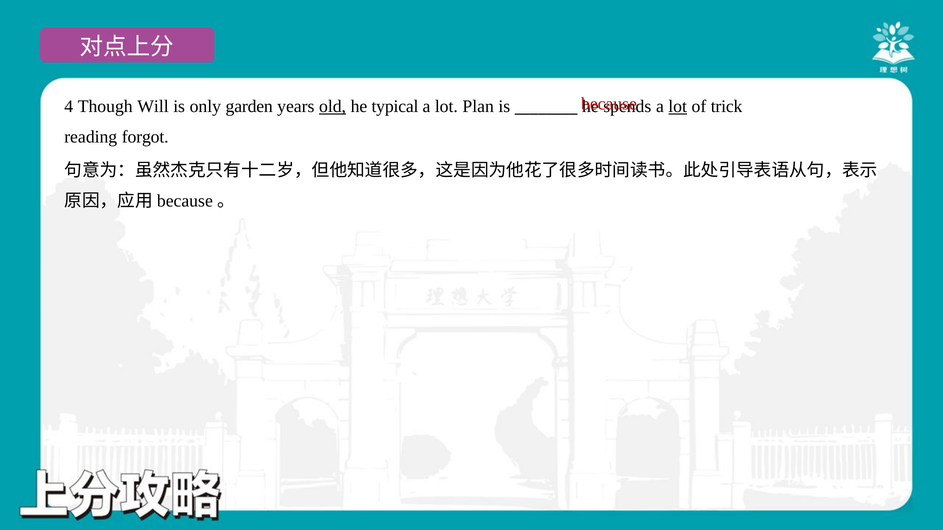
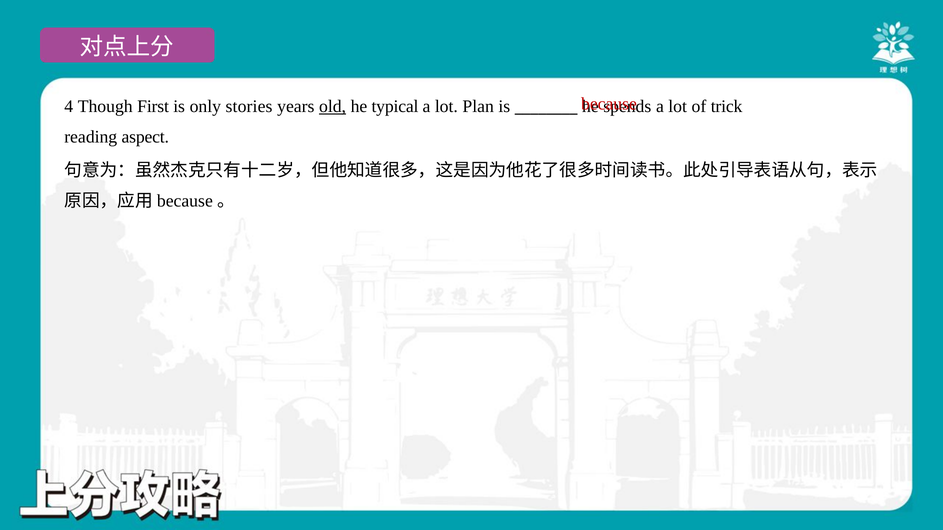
Will: Will -> First
garden: garden -> stories
lot at (678, 106) underline: present -> none
forgot: forgot -> aspect
